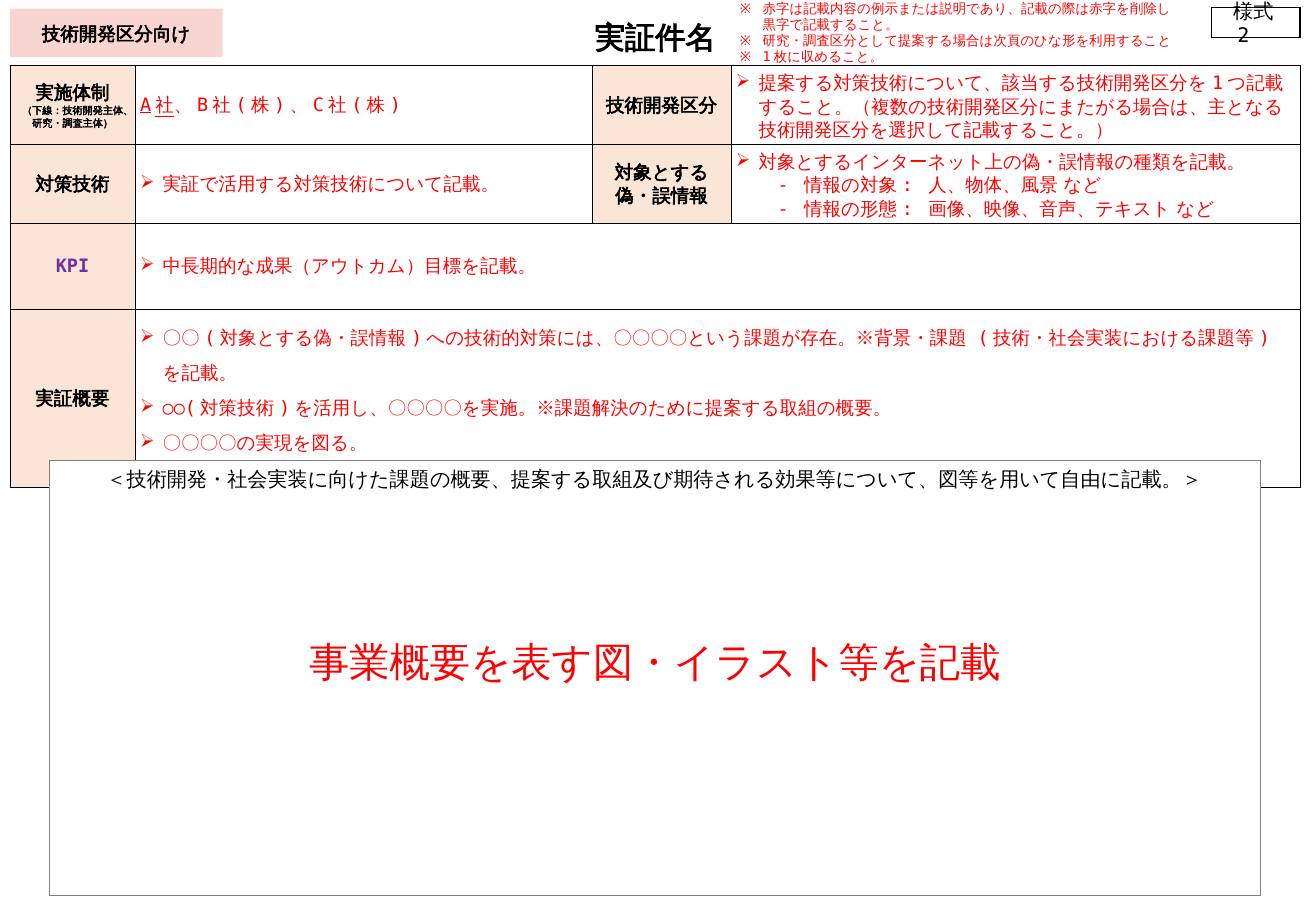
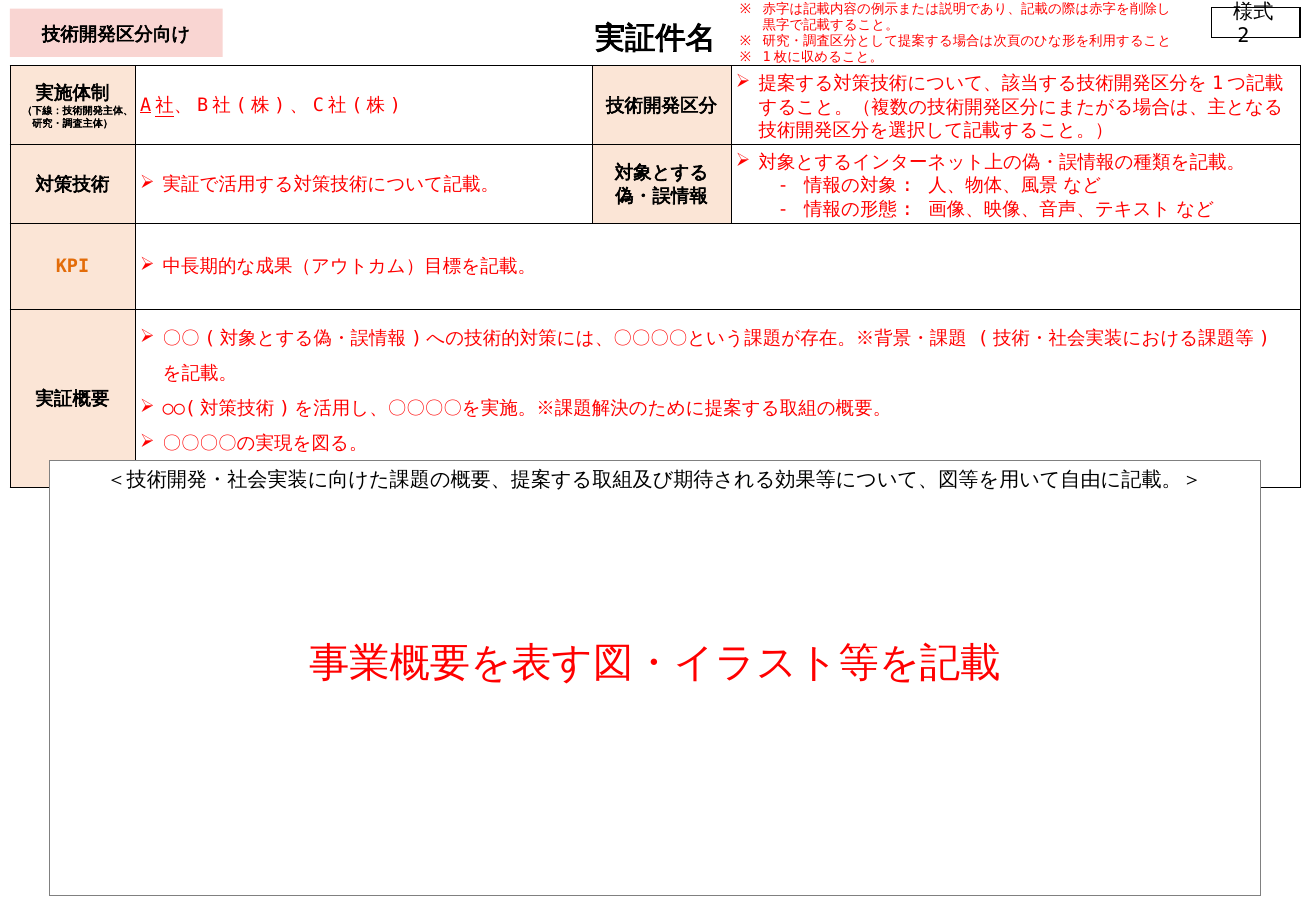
KPI colour: purple -> orange
